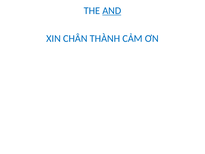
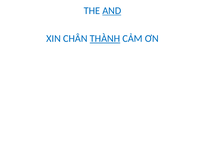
THÀNH underline: none -> present
